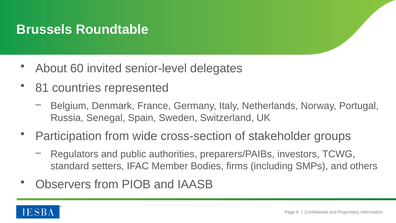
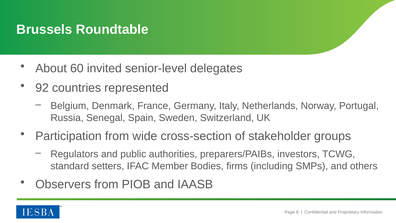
81: 81 -> 92
